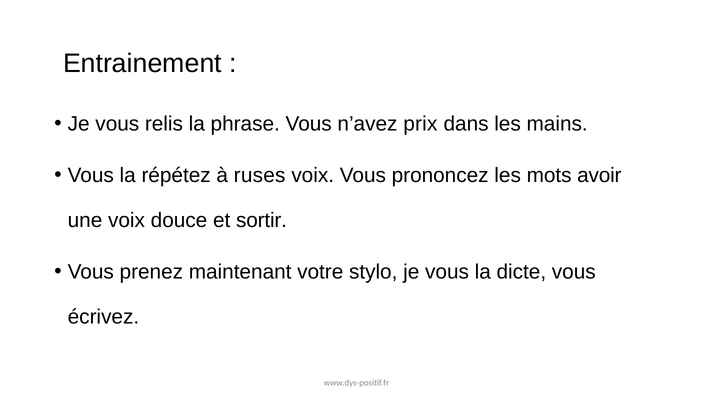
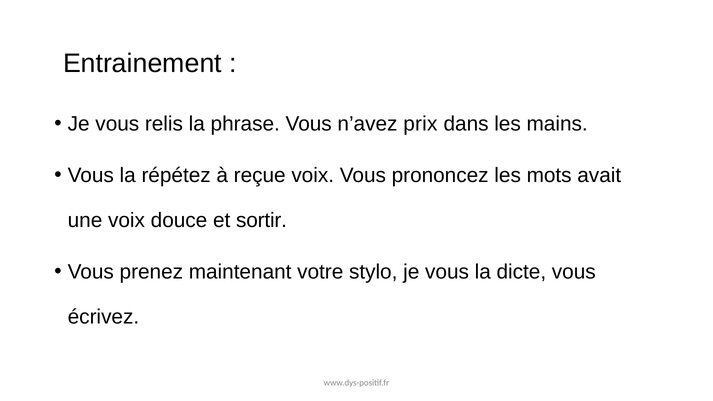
ruses: ruses -> reçue
avoir: avoir -> avait
